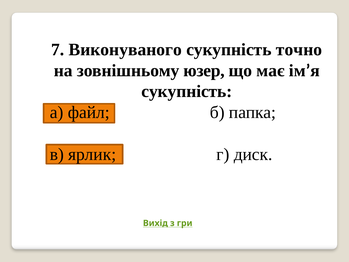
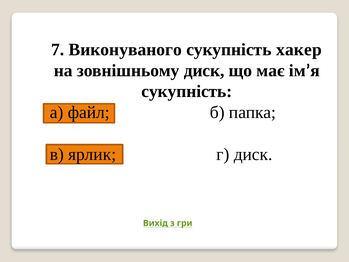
точно: точно -> хакер
зовнішньому юзер: юзер -> диск
